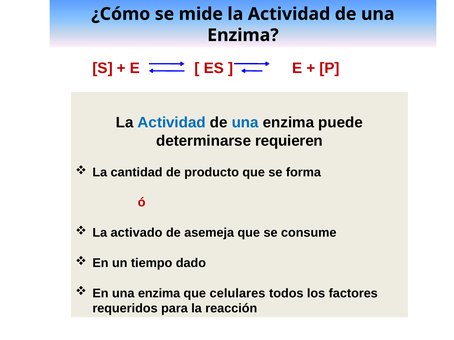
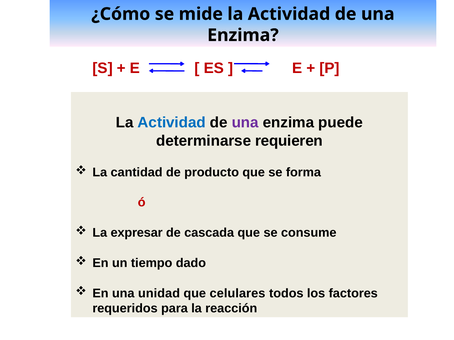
una at (245, 123) colour: blue -> purple
activado: activado -> expresar
asemeja: asemeja -> cascada
En una enzima: enzima -> unidad
